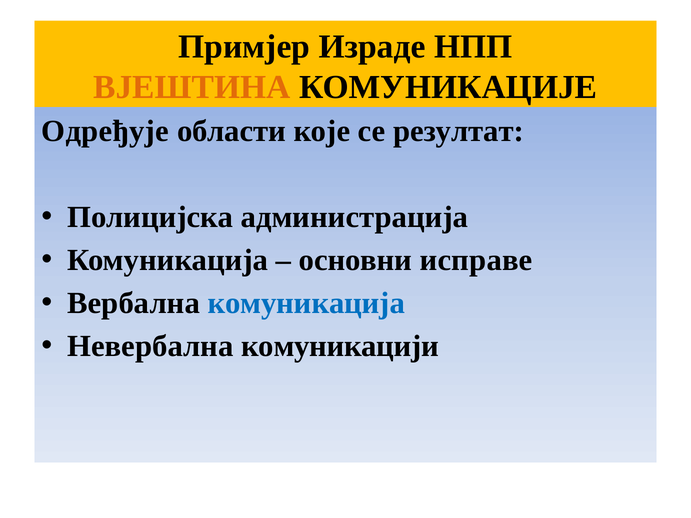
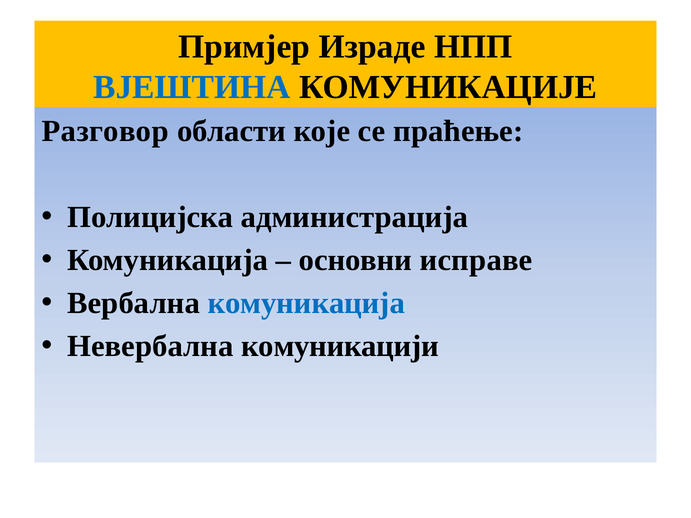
ВЈЕШТИНА colour: orange -> blue
Одређује: Одређује -> Разговор
резултат: резултат -> праћење
